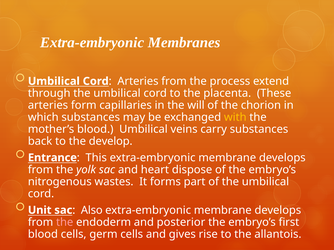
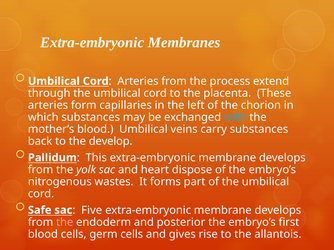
will: will -> left
with colour: yellow -> light blue
Entrance: Entrance -> Pallidum
Unit: Unit -> Safe
Also: Also -> Five
